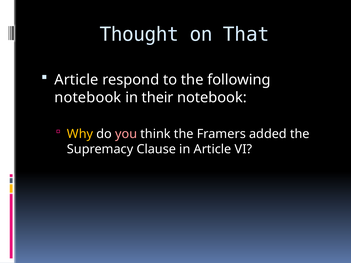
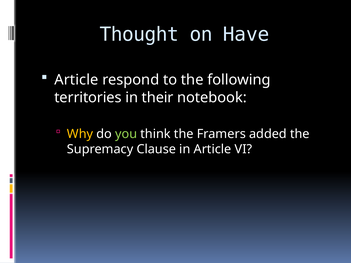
That: That -> Have
notebook at (88, 98): notebook -> territories
you colour: pink -> light green
